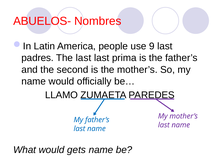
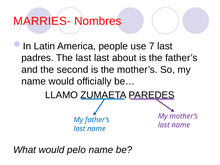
ABUELOS-: ABUELOS- -> MARRIES-
9: 9 -> 7
prima: prima -> about
gets: gets -> pelo
